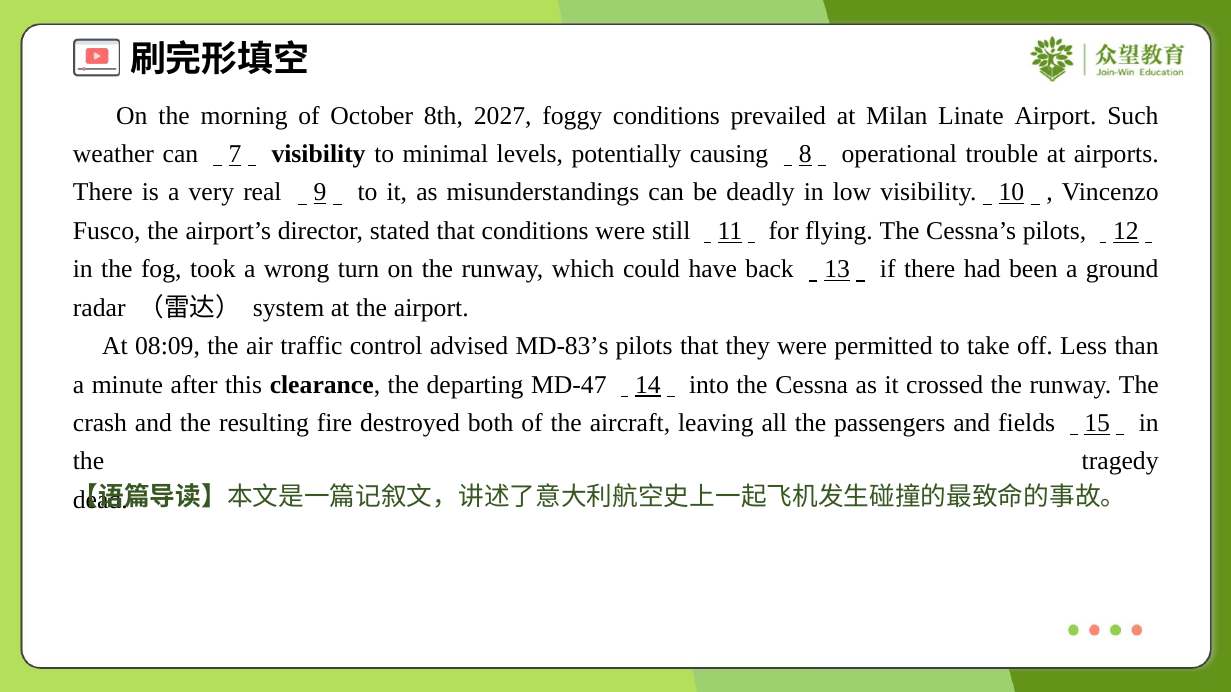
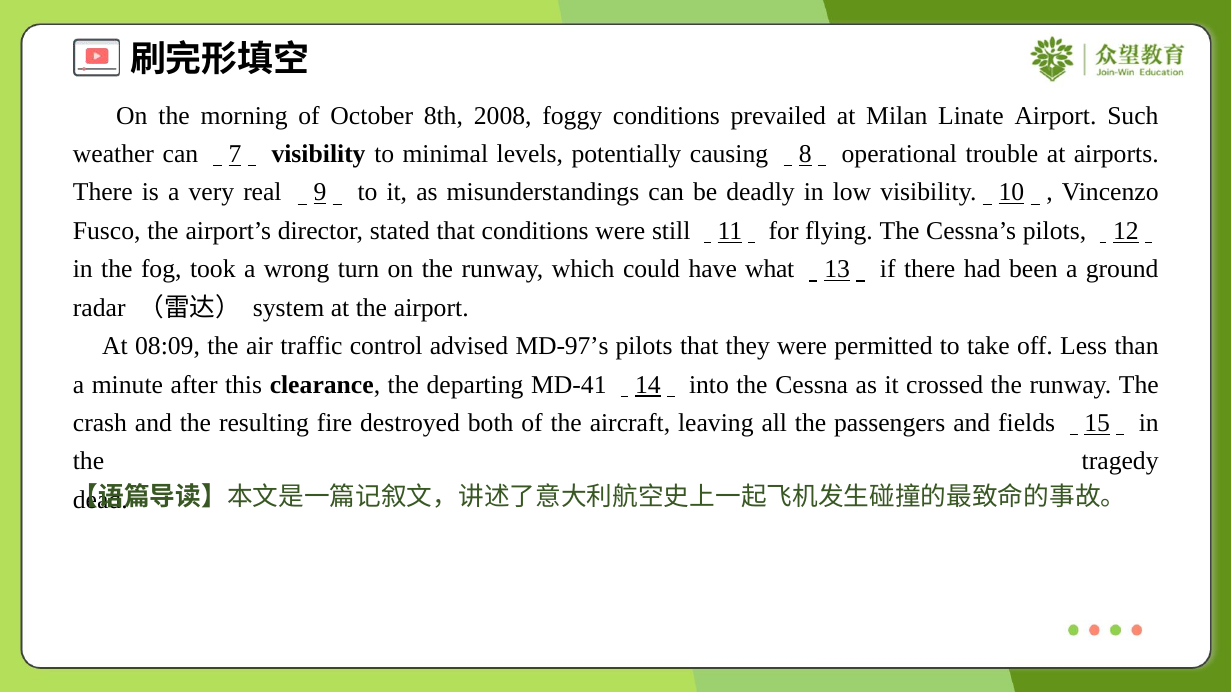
2027: 2027 -> 2008
back: back -> what
MD-83’s: MD-83’s -> MD-97’s
MD-47: MD-47 -> MD-41
